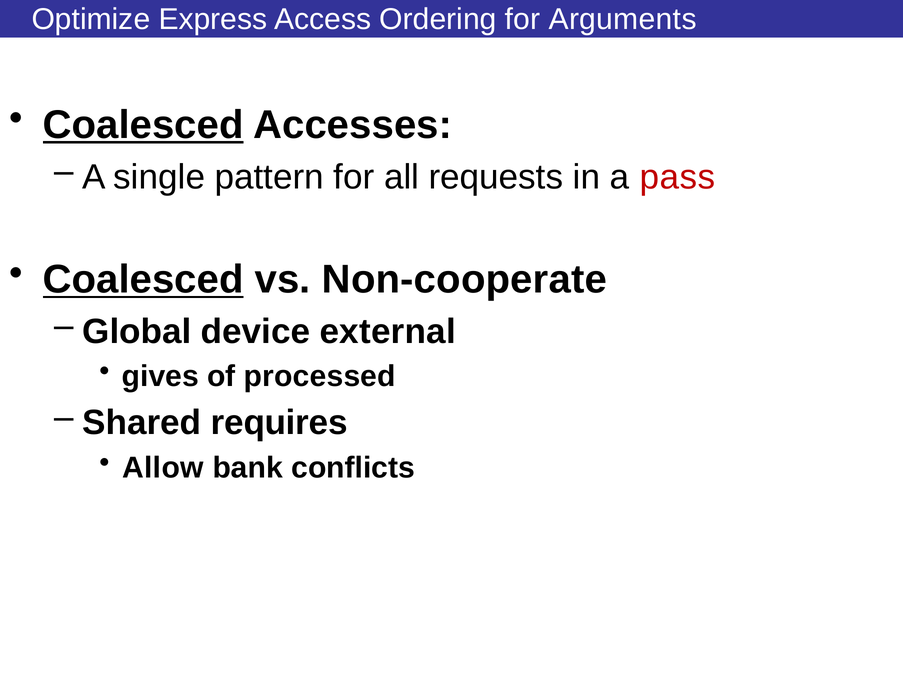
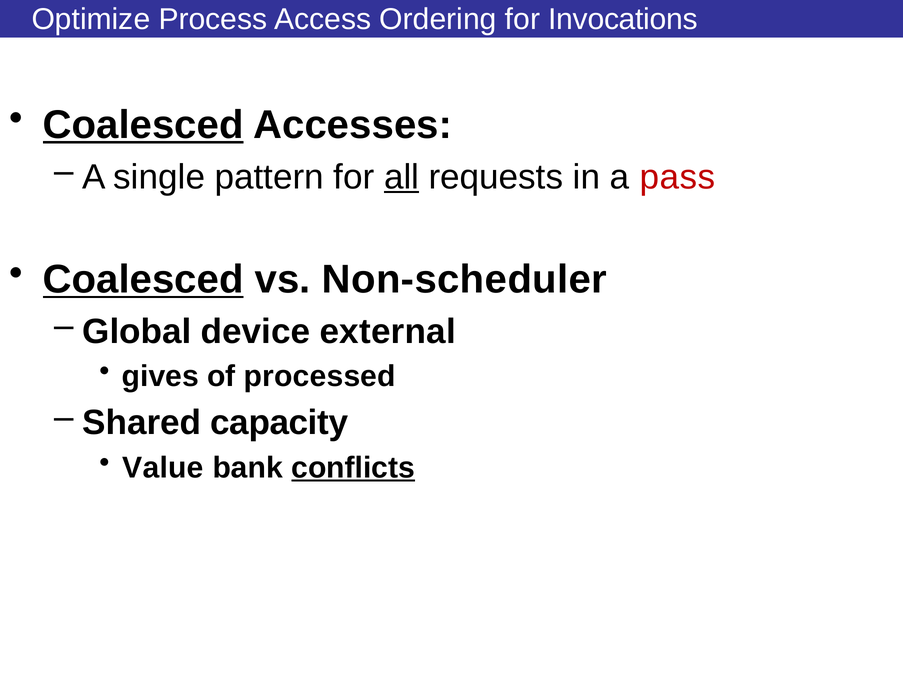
Express: Express -> Process
Arguments: Arguments -> Invocations
all underline: none -> present
Non-cooperate: Non-cooperate -> Non-scheduler
requires: requires -> capacity
Allow: Allow -> Value
conflicts underline: none -> present
